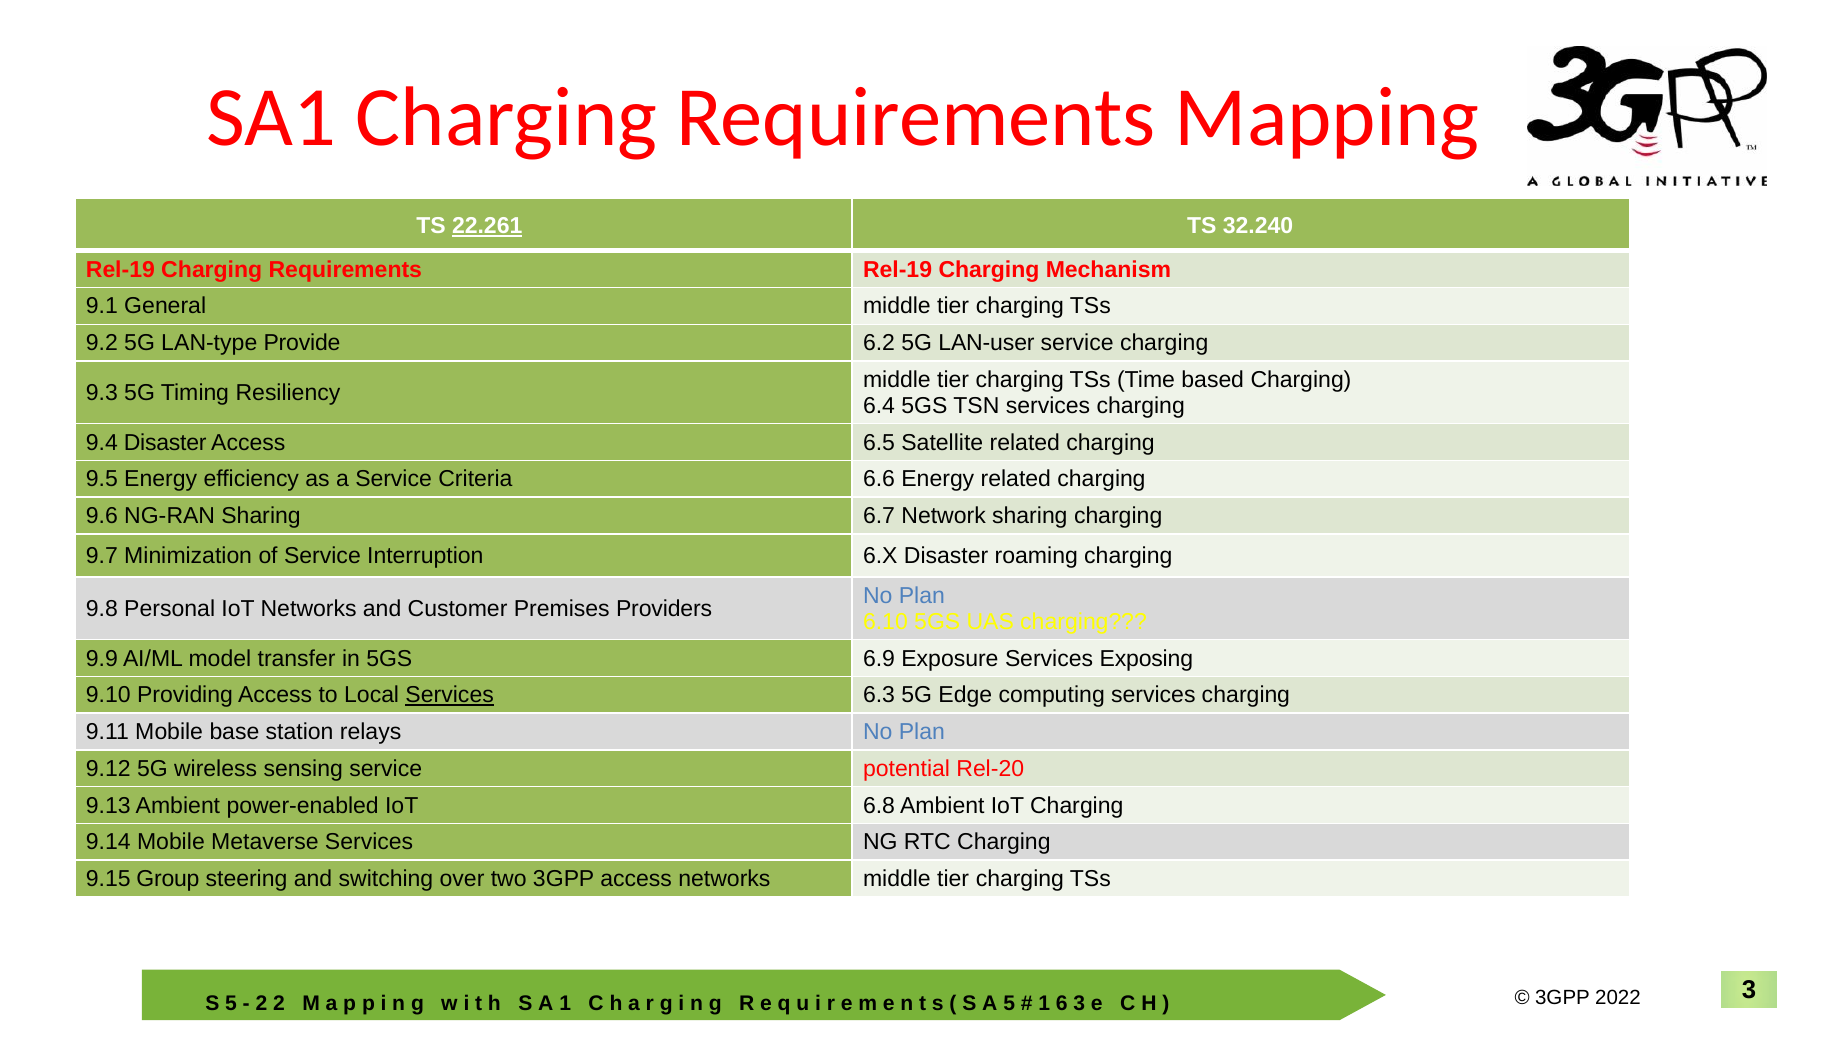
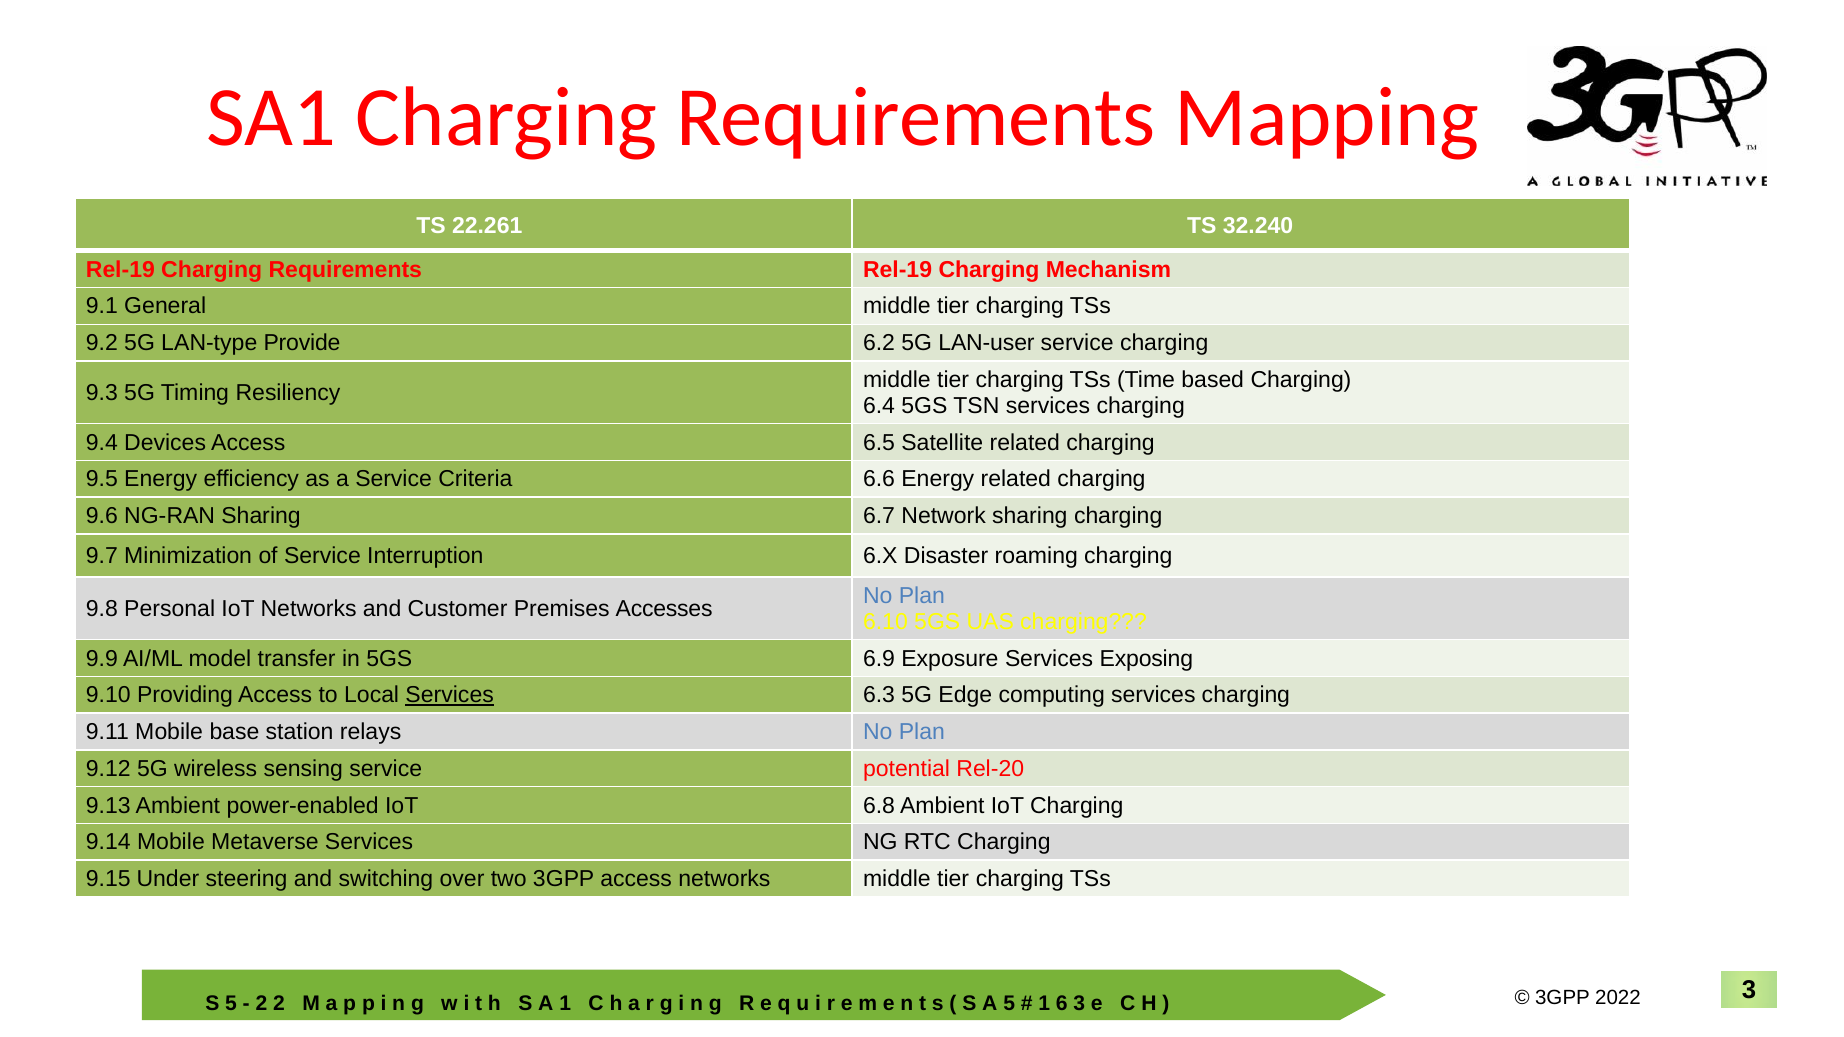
22.261 underline: present -> none
9.4 Disaster: Disaster -> Devices
Providers: Providers -> Accesses
Group: Group -> Under
